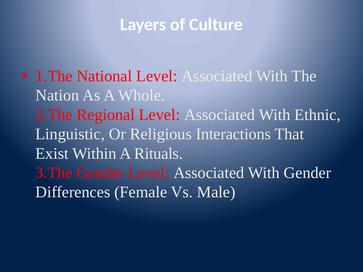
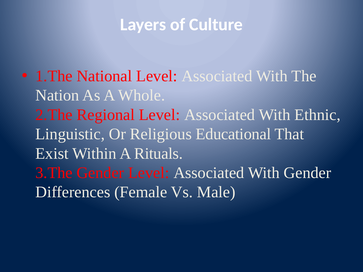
Interactions: Interactions -> Educational
